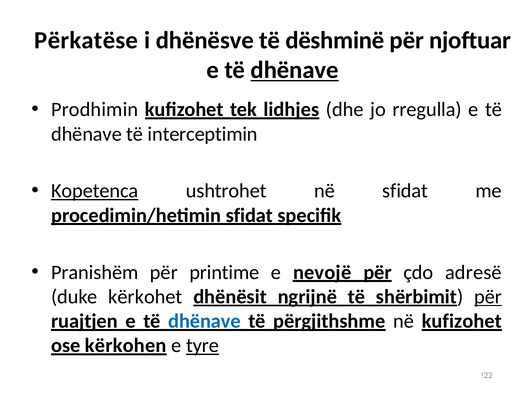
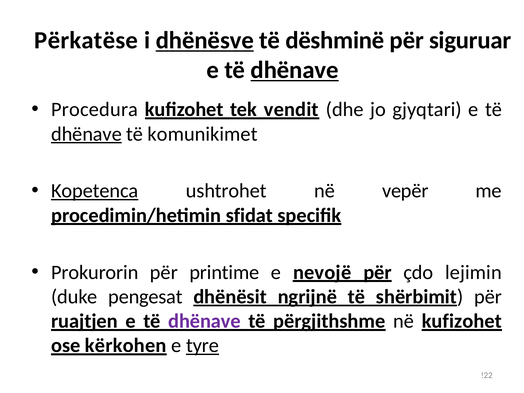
dhënësve underline: none -> present
njoftuar: njoftuar -> siguruar
Prodhimin: Prodhimin -> Procedura
lidhjes: lidhjes -> vendit
rregulla: rregulla -> gjyqtari
dhënave at (86, 134) underline: none -> present
interceptimin: interceptimin -> komunikimet
në sfidat: sfidat -> vepër
Pranishëm: Pranishëm -> Prokurorin
adresë: adresë -> lejimin
kërkohet: kërkohet -> pengesat
për at (488, 297) underline: present -> none
dhënave at (205, 321) colour: blue -> purple
